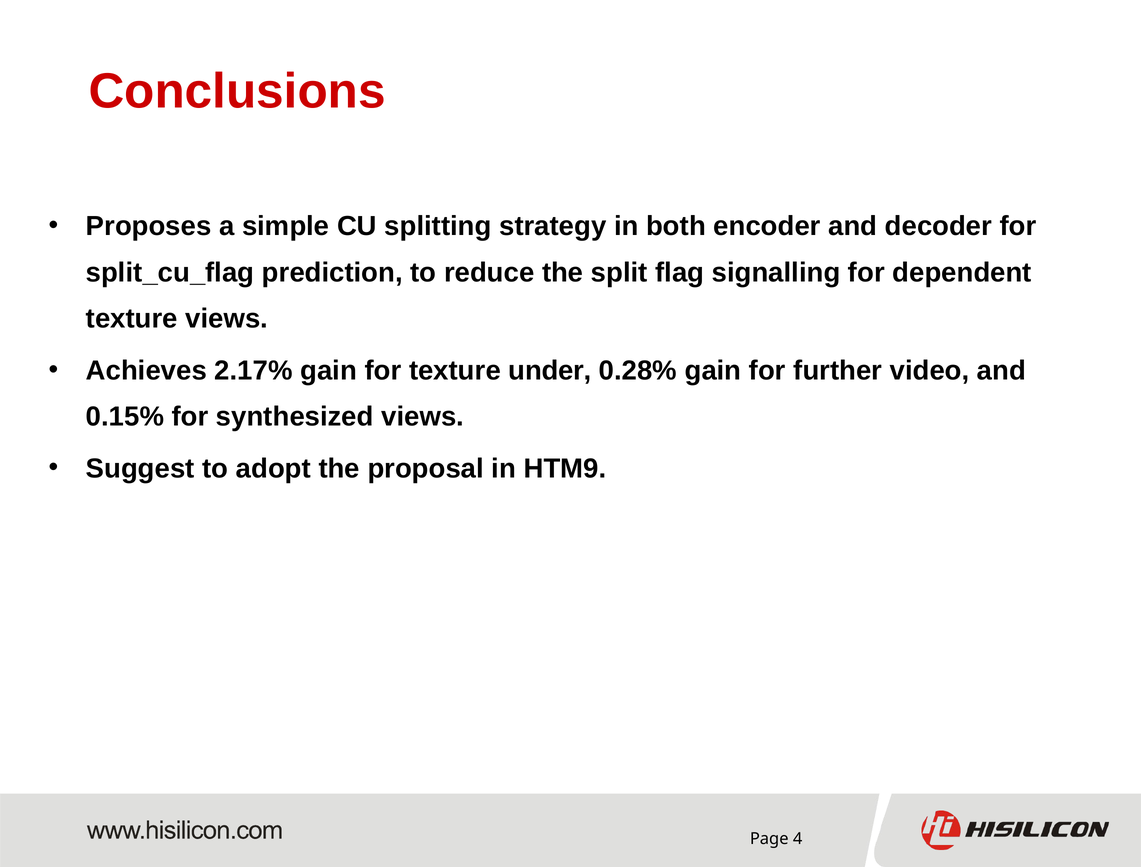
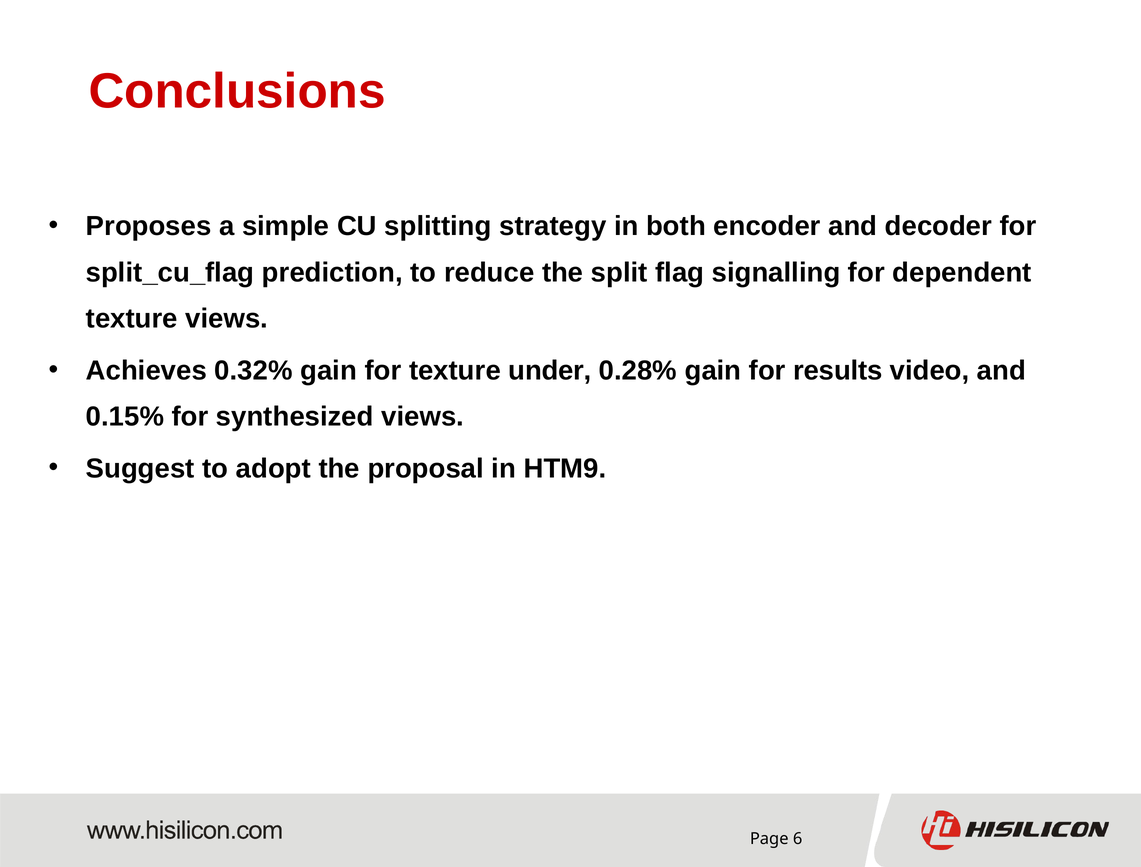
2.17%: 2.17% -> 0.32%
further: further -> results
4: 4 -> 6
